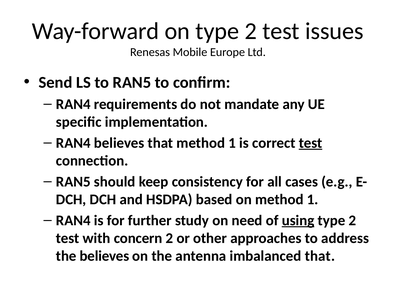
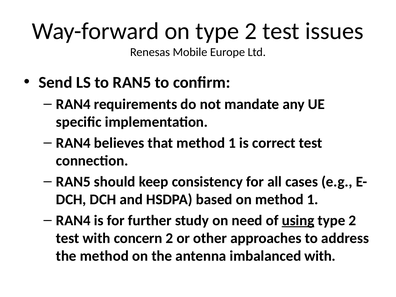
test at (311, 143) underline: present -> none
the believes: believes -> method
imbalanced that: that -> with
